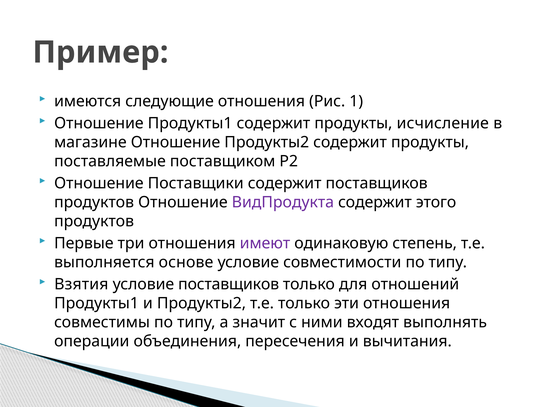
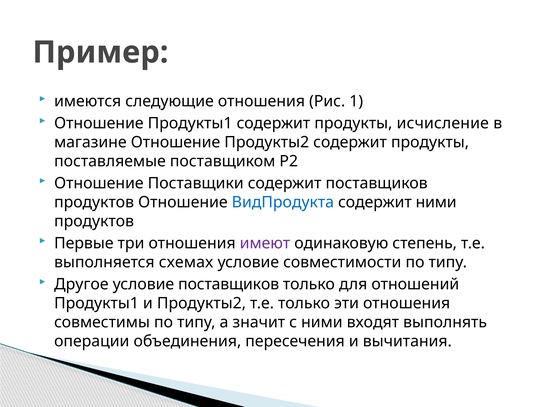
ВидПродукта colour: purple -> blue
содержит этого: этого -> ними
основе: основе -> схемах
Взятия: Взятия -> Другое
